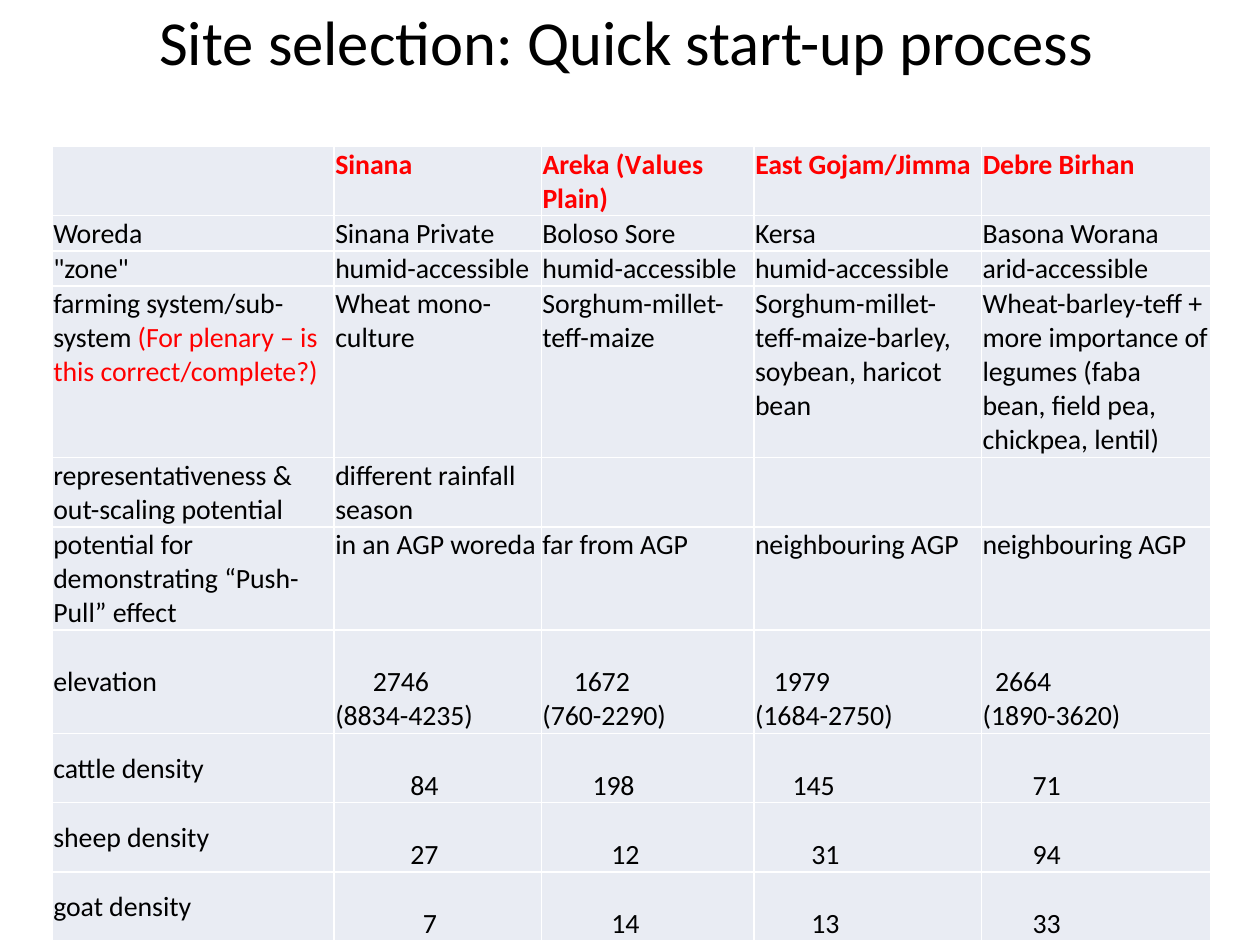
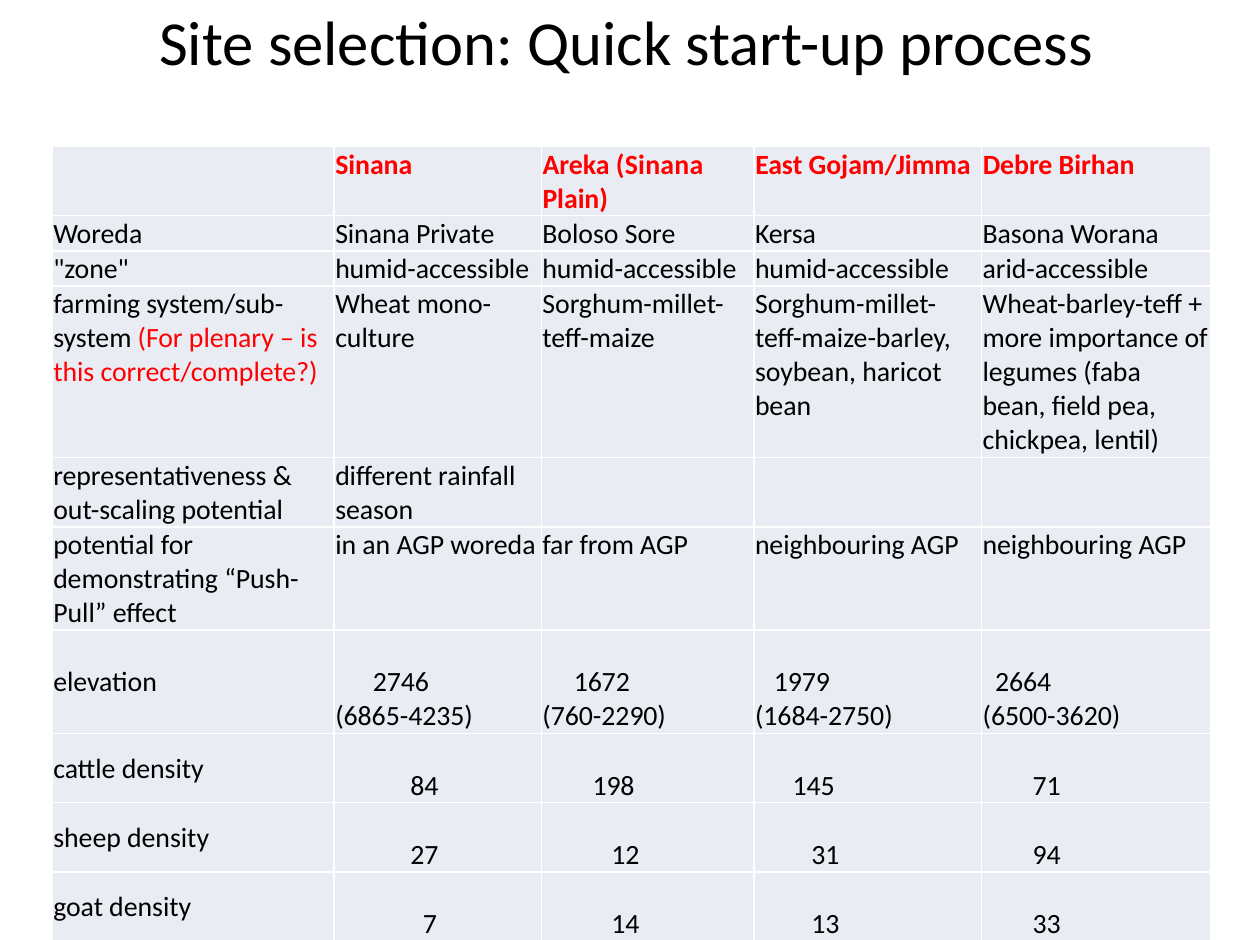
Areka Values: Values -> Sinana
8834-4235: 8834-4235 -> 6865-4235
1890-3620: 1890-3620 -> 6500-3620
